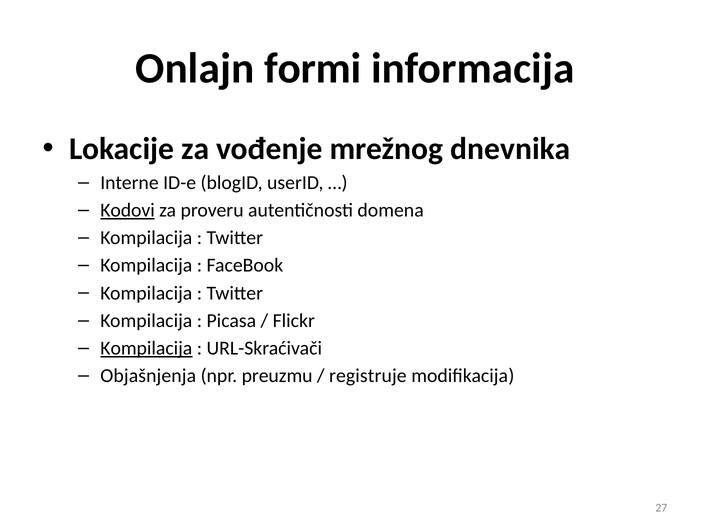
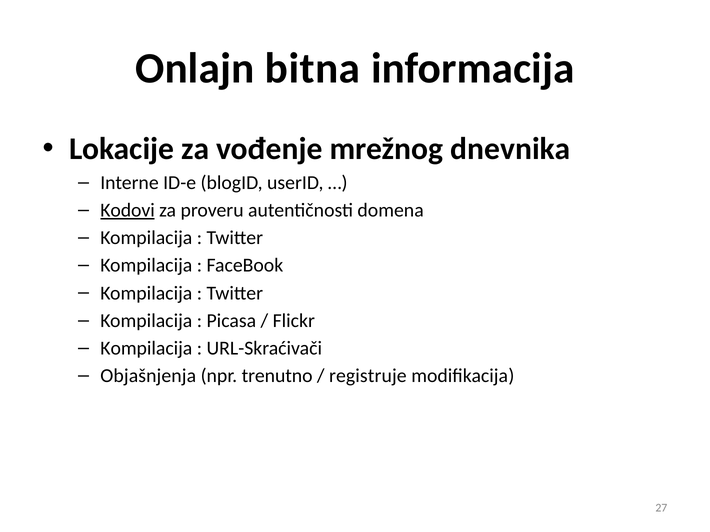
formi: formi -> bitna
Kompilacija at (146, 349) underline: present -> none
preuzmu: preuzmu -> trenutno
